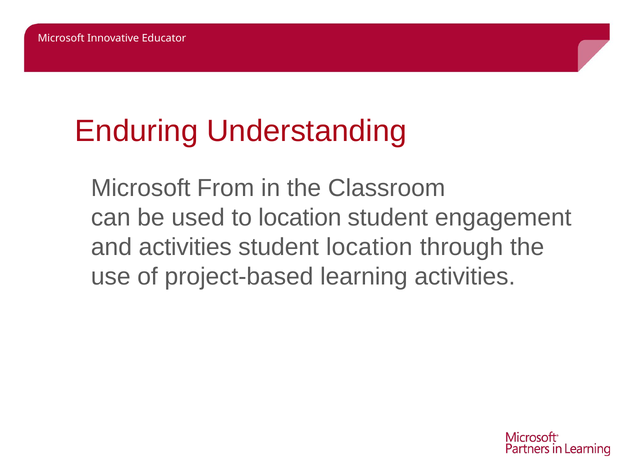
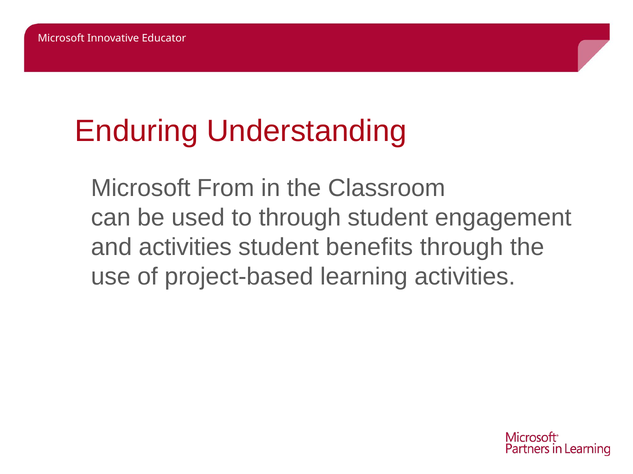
to location: location -> through
student location: location -> benefits
